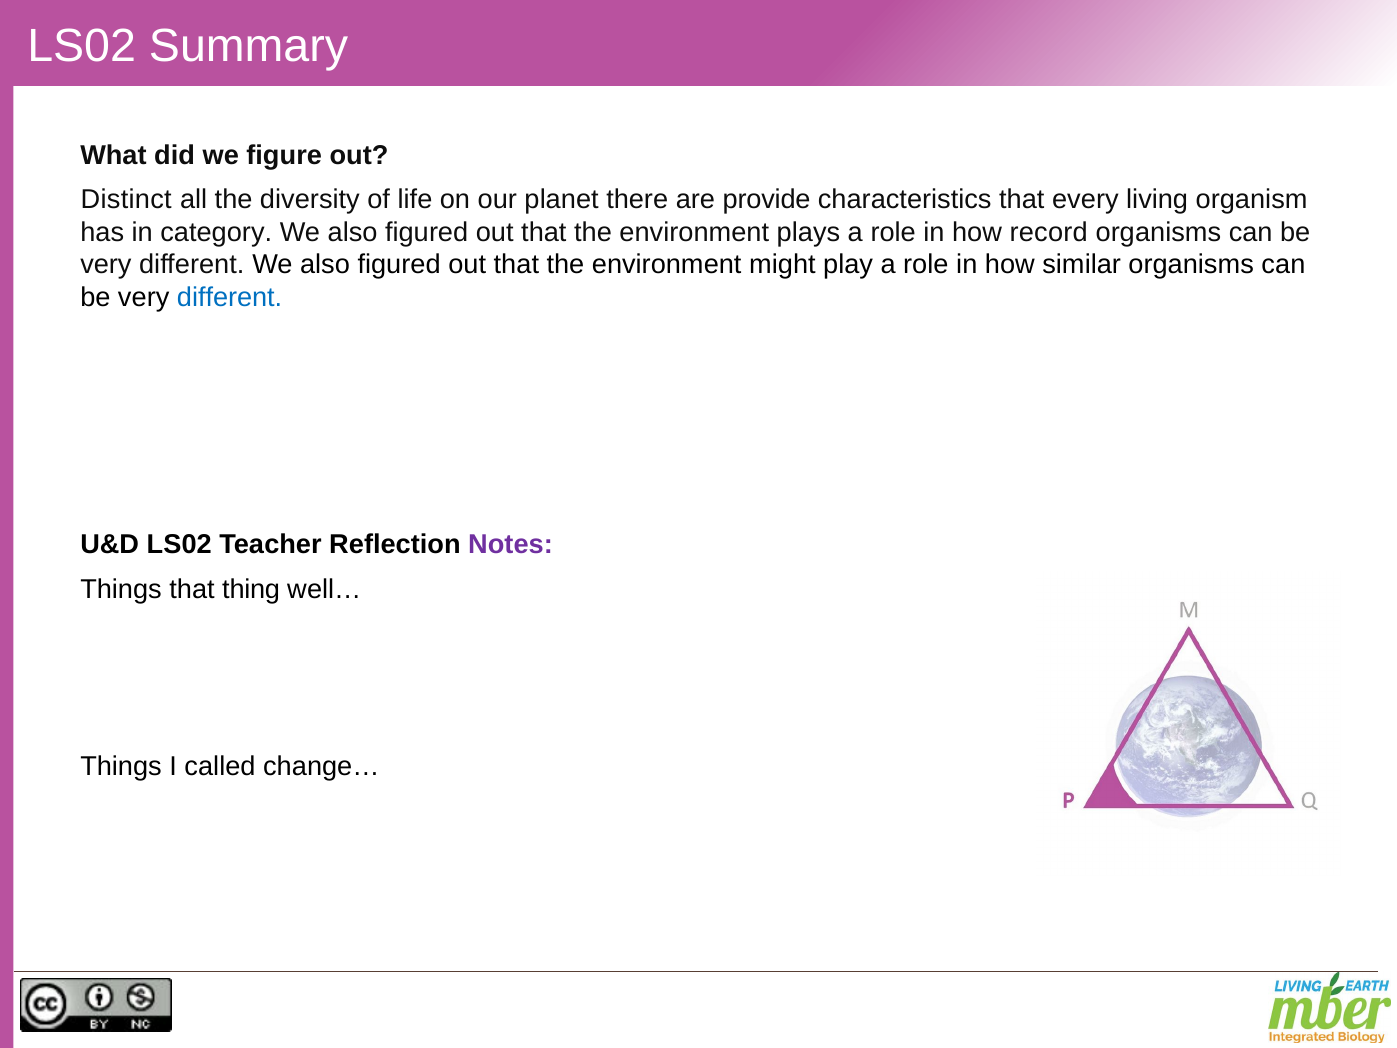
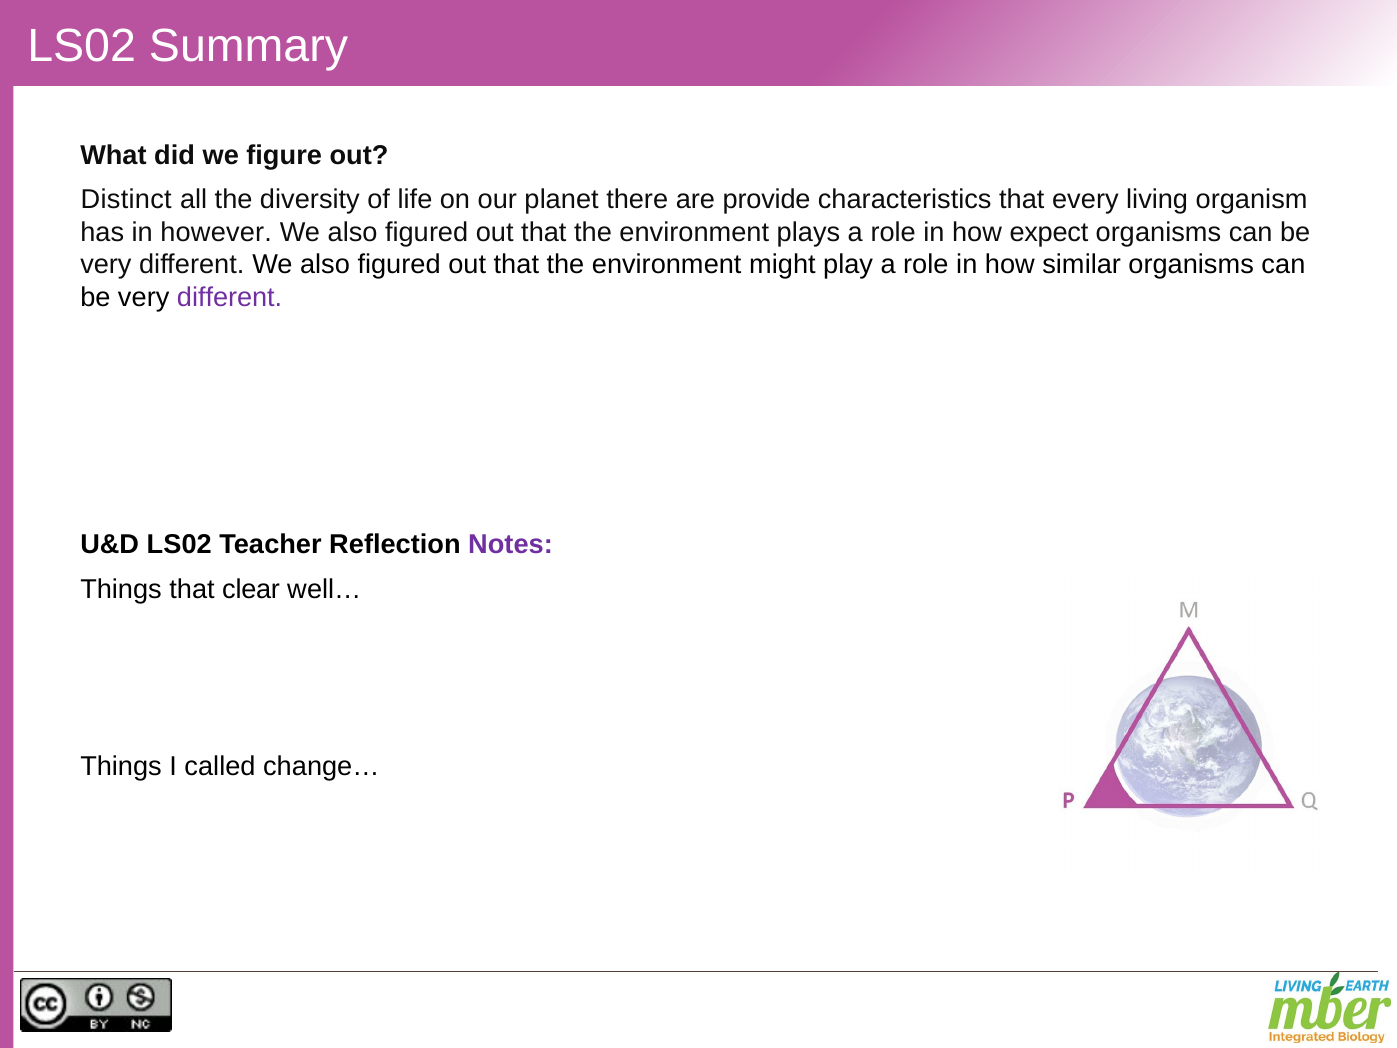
category: category -> however
record: record -> expect
different at (230, 297) colour: blue -> purple
thing: thing -> clear
